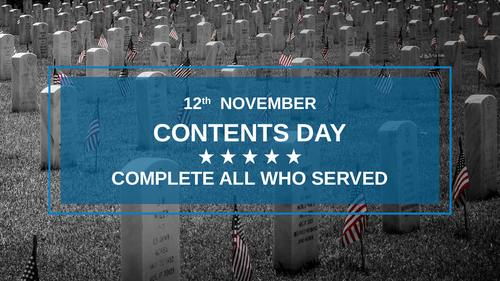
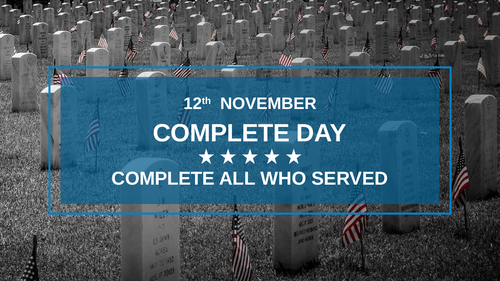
CONTENTS at (221, 133): CONTENTS -> COMPLETE
